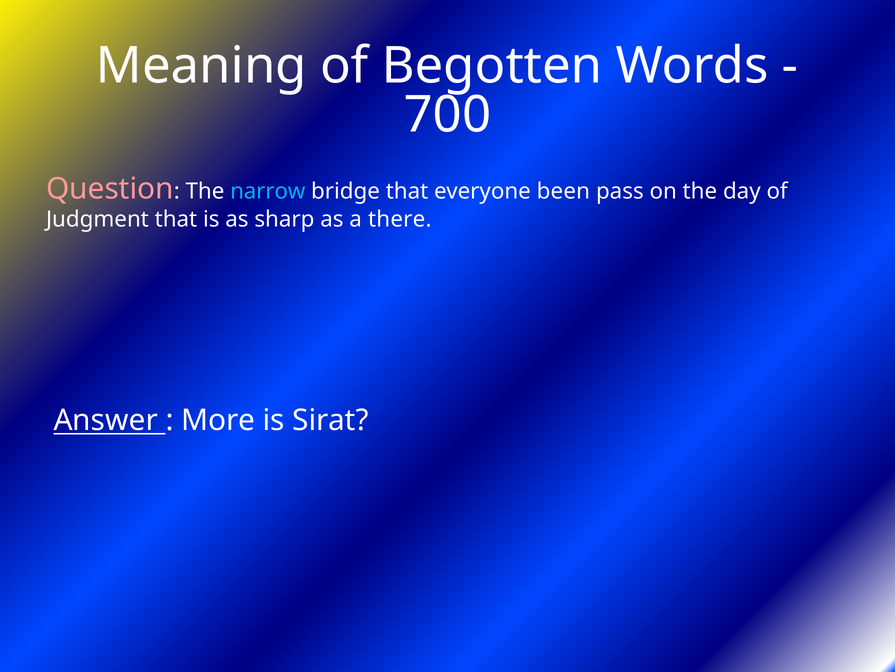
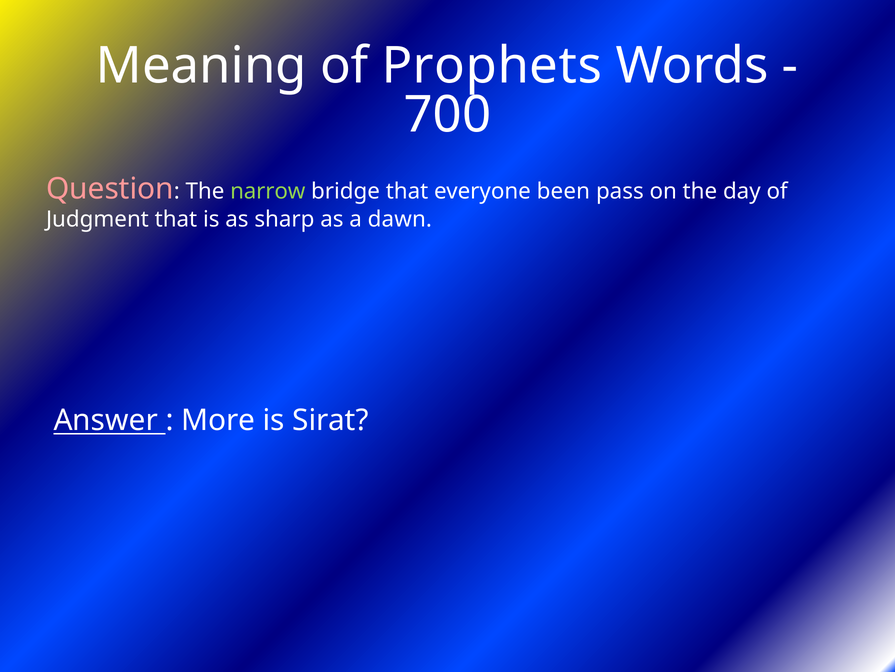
Begotten: Begotten -> Prophets
narrow colour: light blue -> light green
there: there -> dawn
